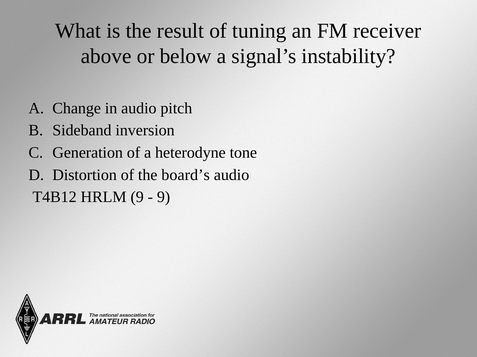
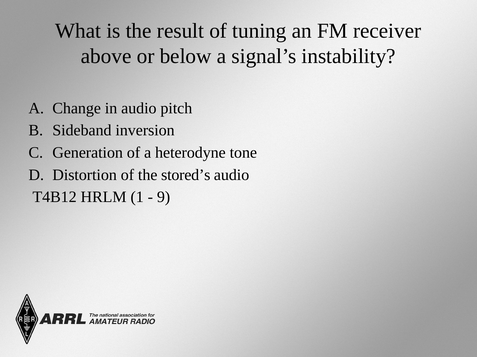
board’s: board’s -> stored’s
HRLM 9: 9 -> 1
